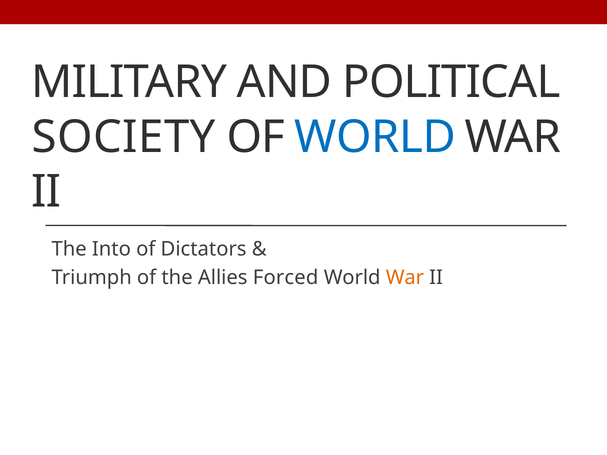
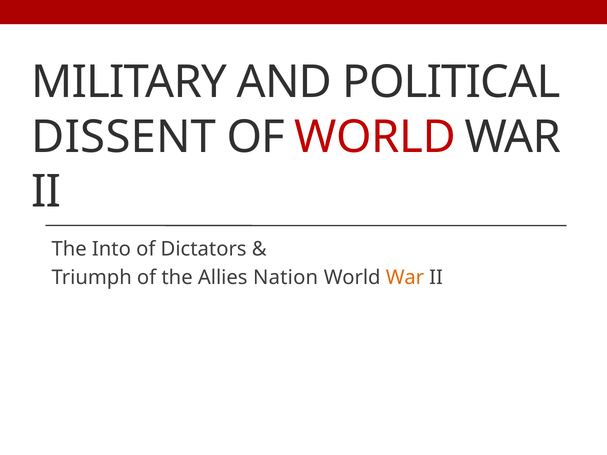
SOCIETY: SOCIETY -> DISSENT
WORLD at (375, 137) colour: blue -> red
Forced: Forced -> Nation
